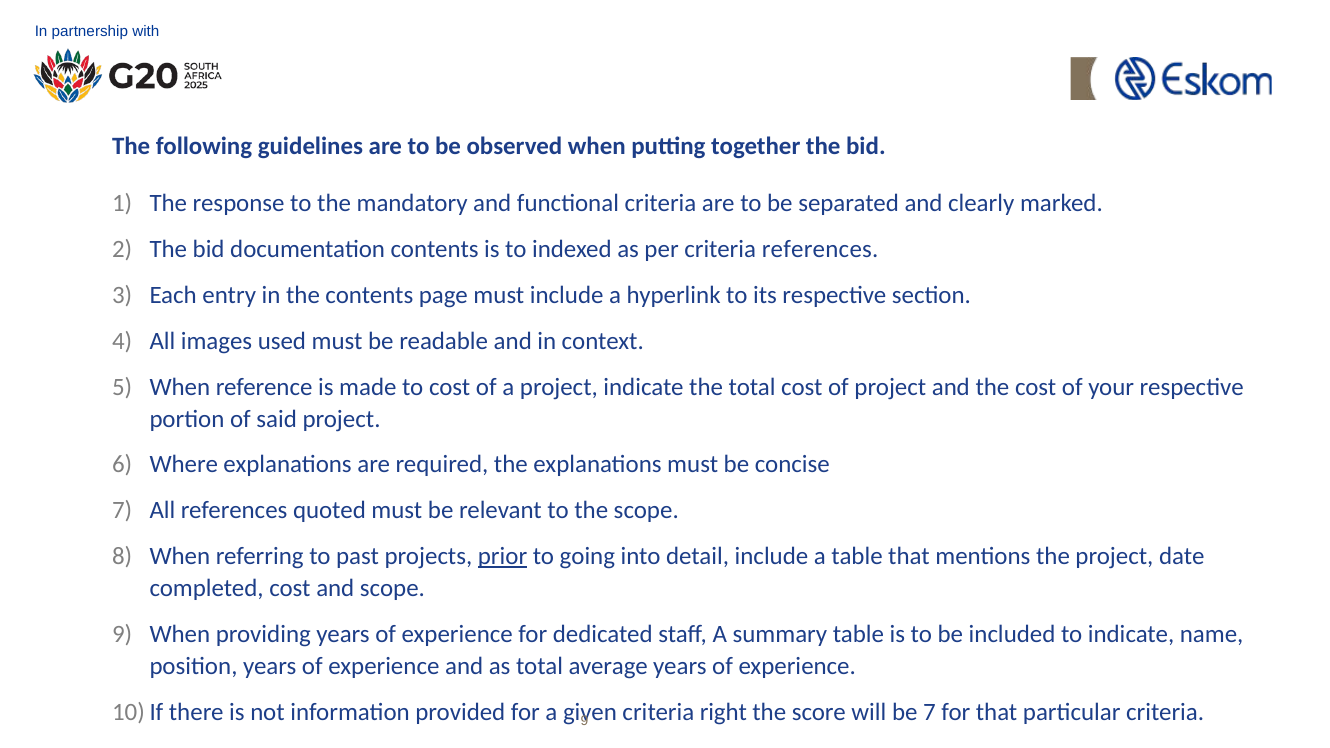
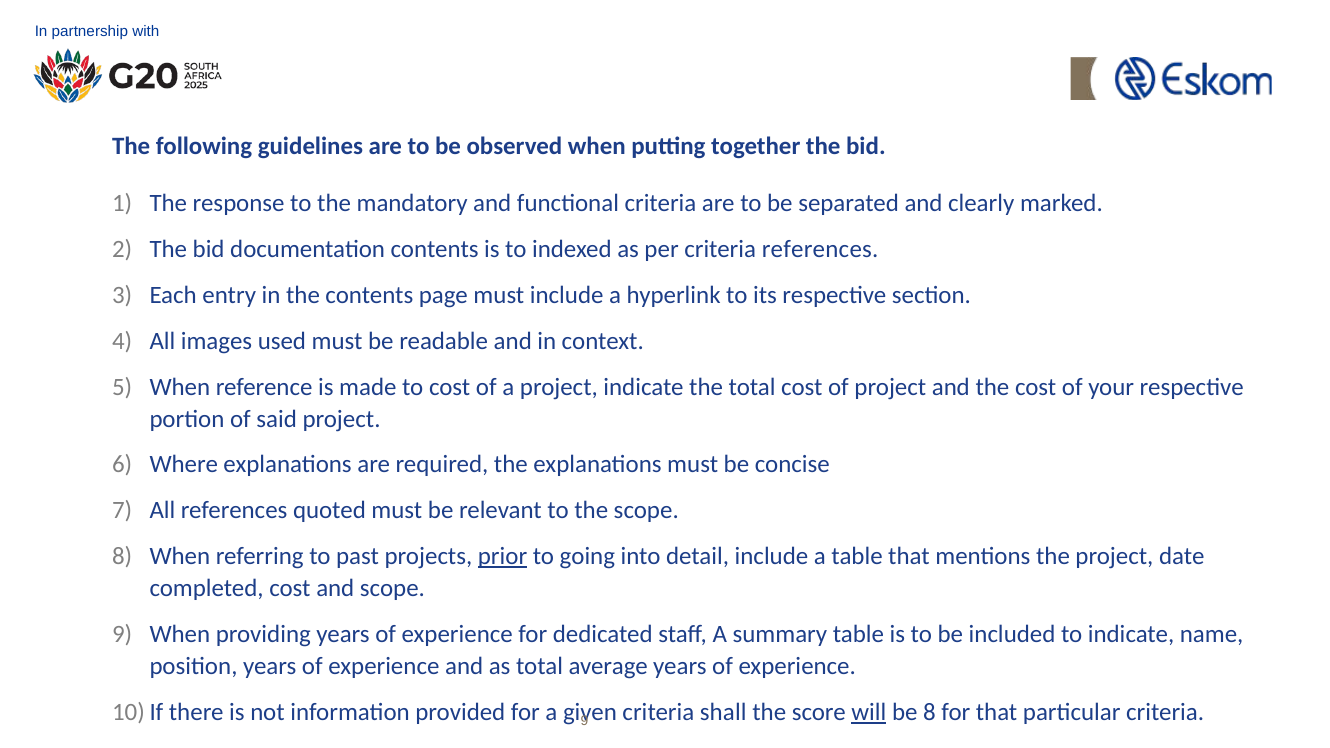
right: right -> shall
will underline: none -> present
be 7: 7 -> 8
